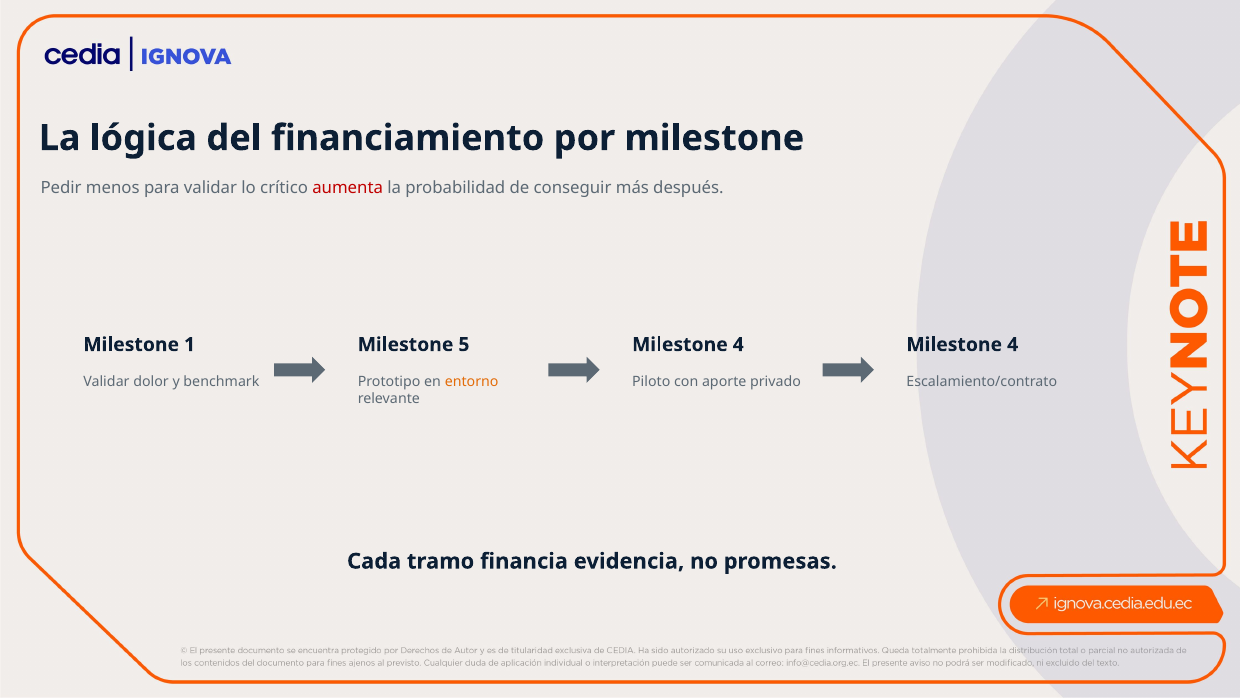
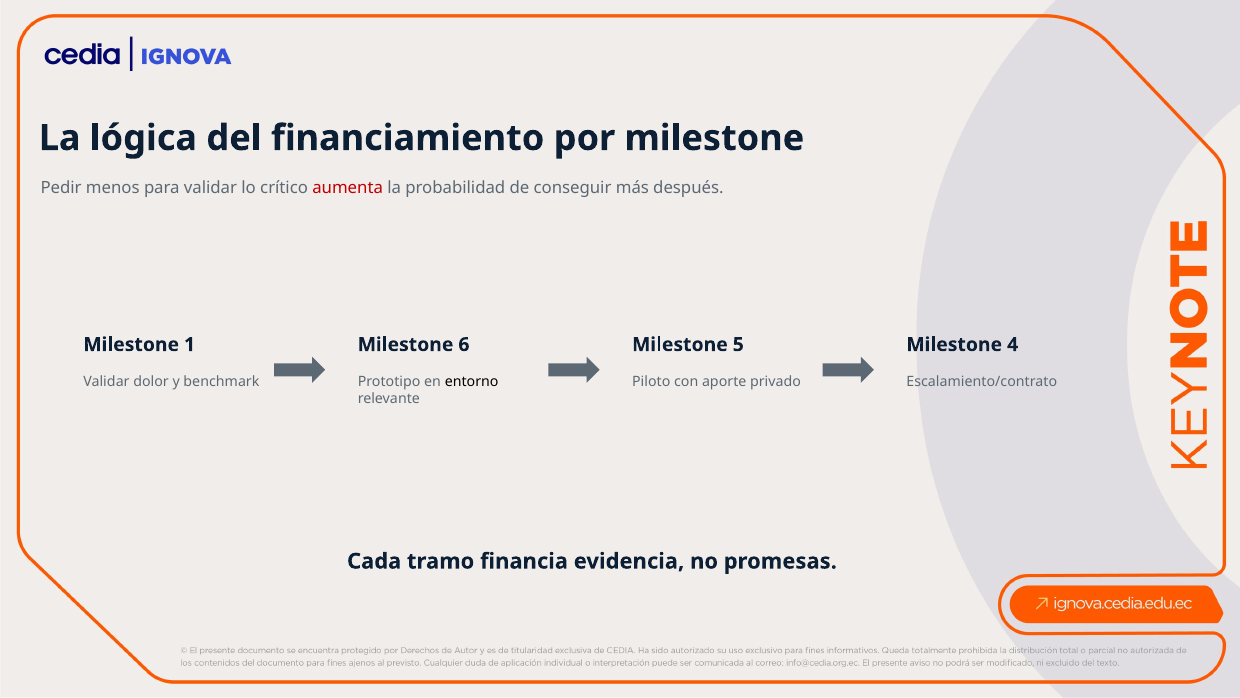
5: 5 -> 6
4 at (738, 344): 4 -> 5
entorno colour: orange -> black
